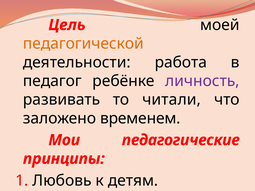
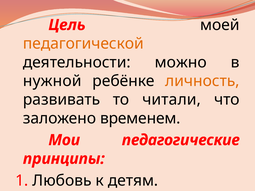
работа: работа -> можно
педагог: педагог -> нужной
личность colour: purple -> orange
